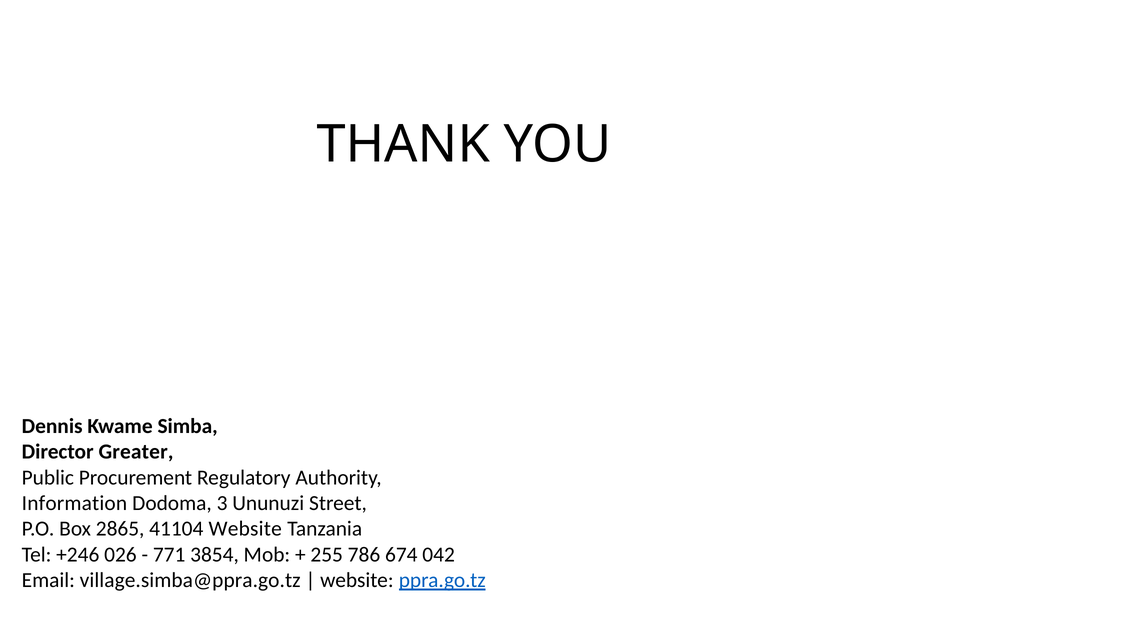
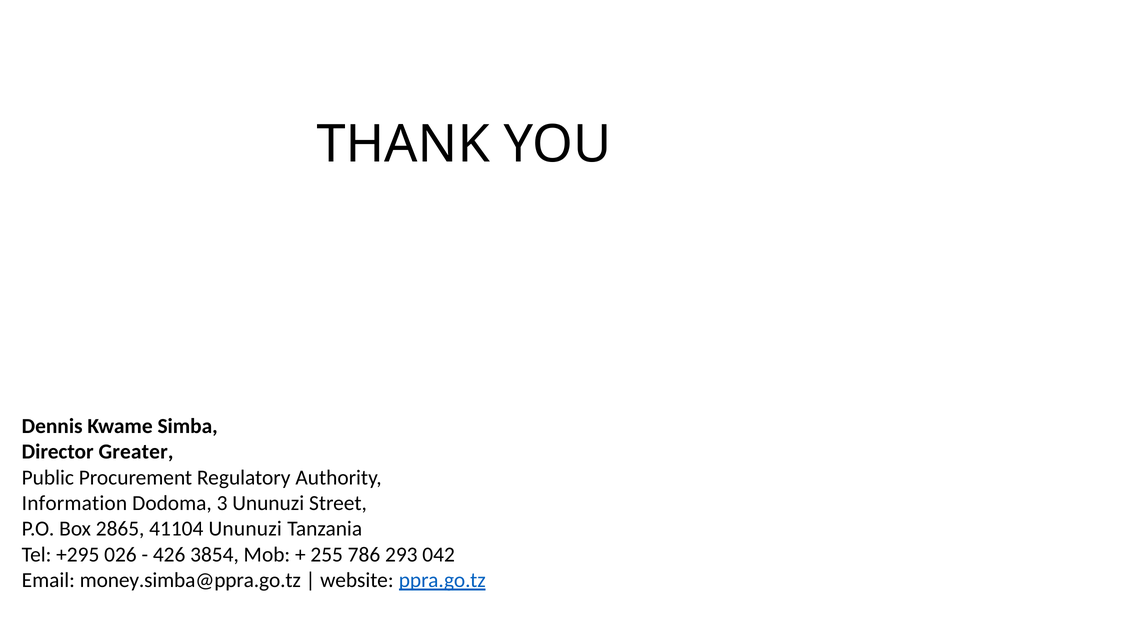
41104 Website: Website -> Ununuzi
+246: +246 -> +295
771: 771 -> 426
674: 674 -> 293
village.simba@ppra.go.tz: village.simba@ppra.go.tz -> money.simba@ppra.go.tz
